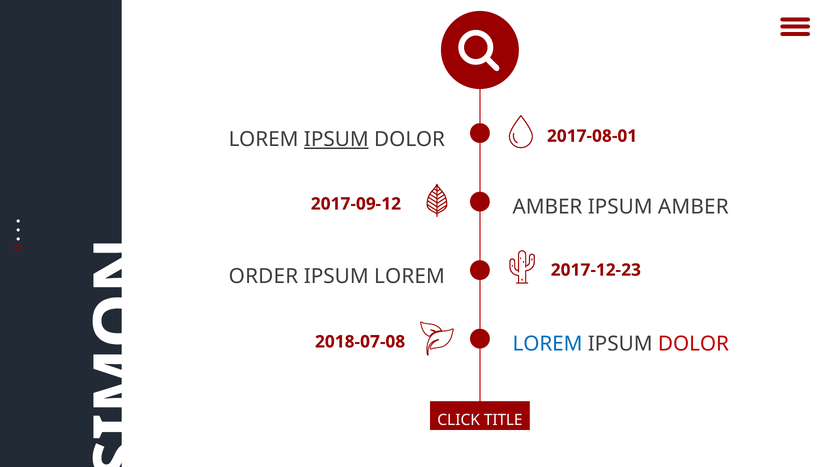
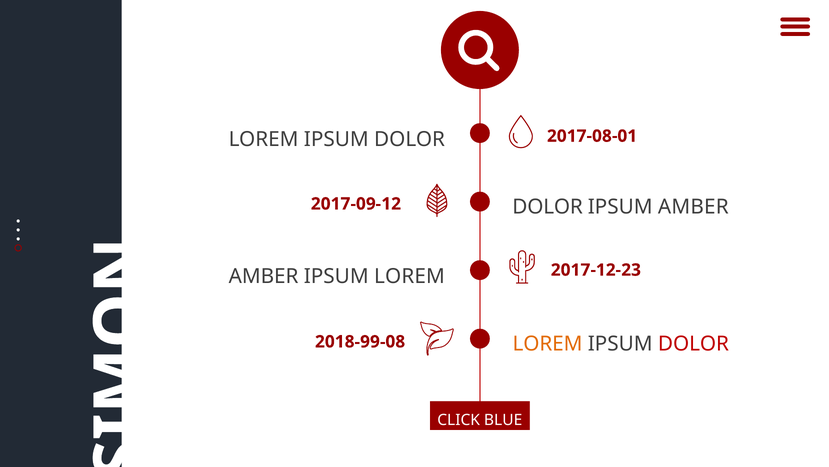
IPSUM at (336, 139) underline: present -> none
AMBER at (547, 207): AMBER -> DOLOR
ORDER at (263, 276): ORDER -> AMBER
LOREM at (548, 343) colour: blue -> orange
2018-07-08: 2018-07-08 -> 2018-99-08
TITLE: TITLE -> BLUE
